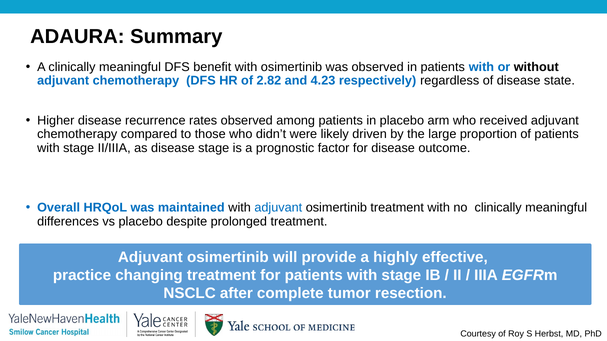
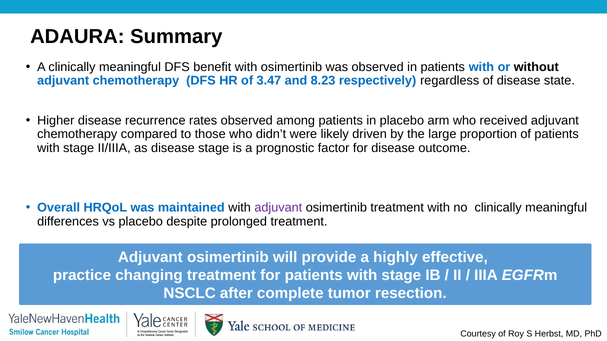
2.82: 2.82 -> 3.47
4.23: 4.23 -> 8.23
adjuvant at (278, 208) colour: blue -> purple
